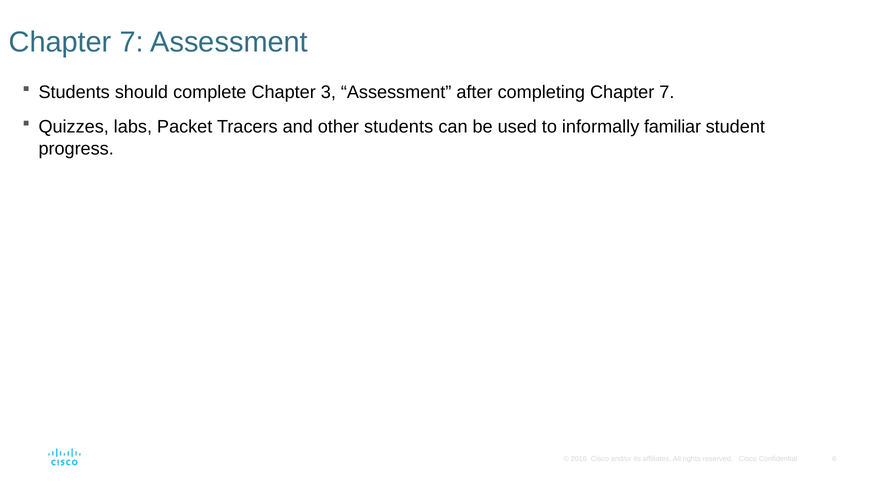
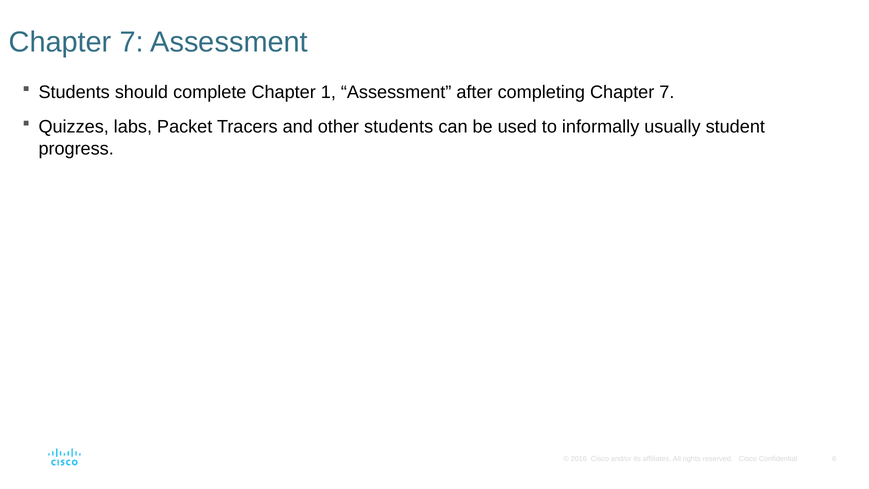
3: 3 -> 1
familiar: familiar -> usually
